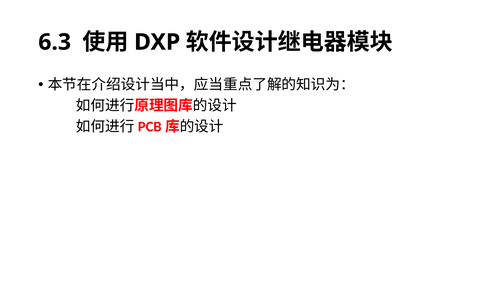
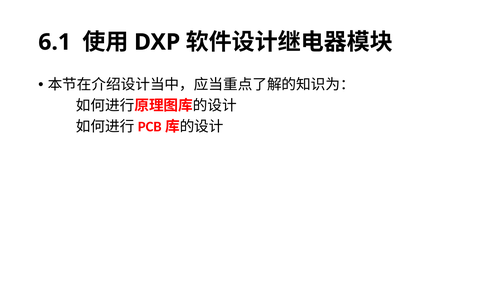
6.3: 6.3 -> 6.1
